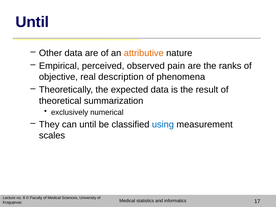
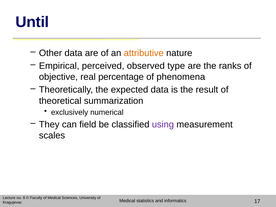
pain: pain -> type
description: description -> percentage
can until: until -> field
using colour: blue -> purple
